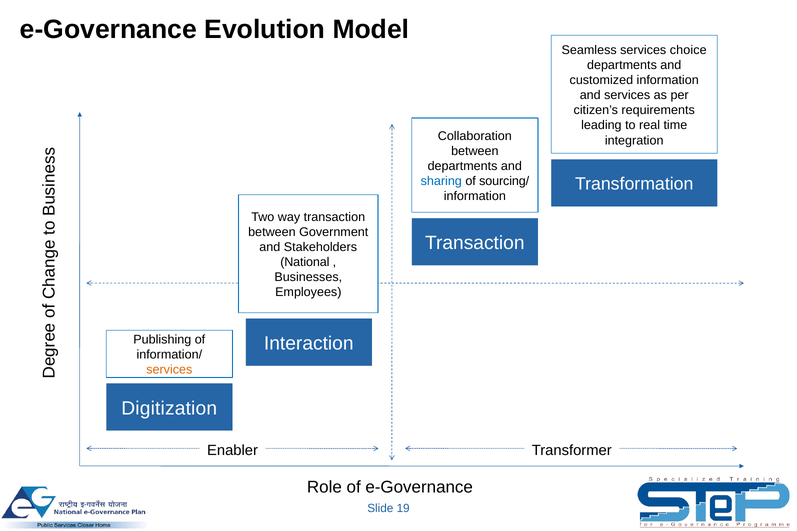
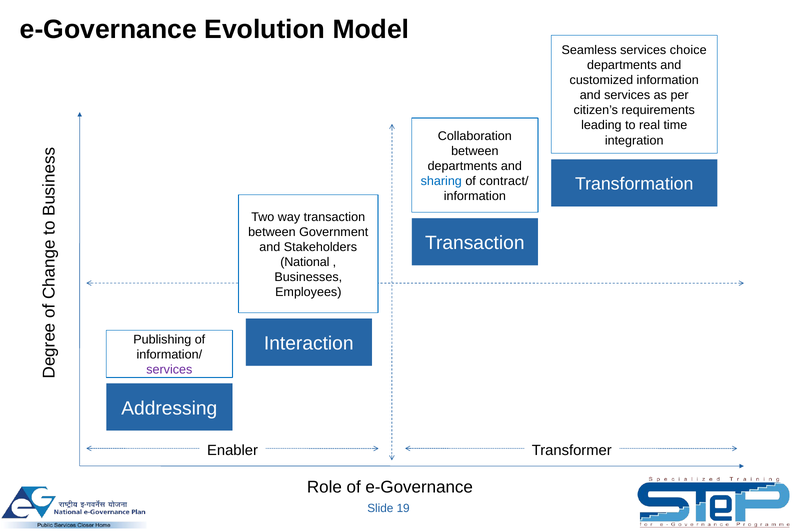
sourcing/: sourcing/ -> contract/
services at (169, 370) colour: orange -> purple
Digitization: Digitization -> Addressing
